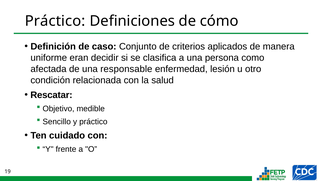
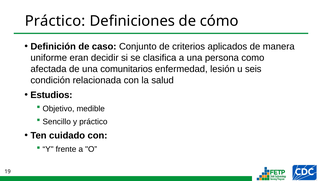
responsable: responsable -> comunitarios
otro: otro -> seis
Rescatar: Rescatar -> Estudios
